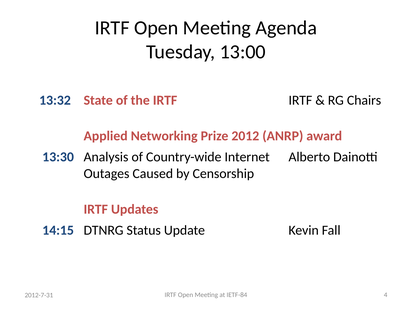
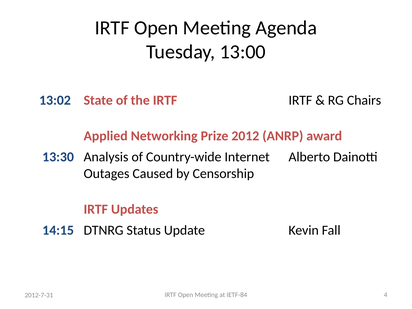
13:32: 13:32 -> 13:02
